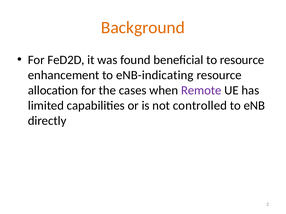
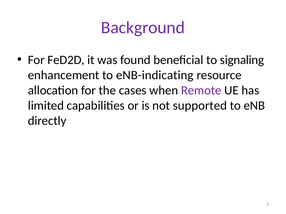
Background colour: orange -> purple
to resource: resource -> signaling
controlled: controlled -> supported
